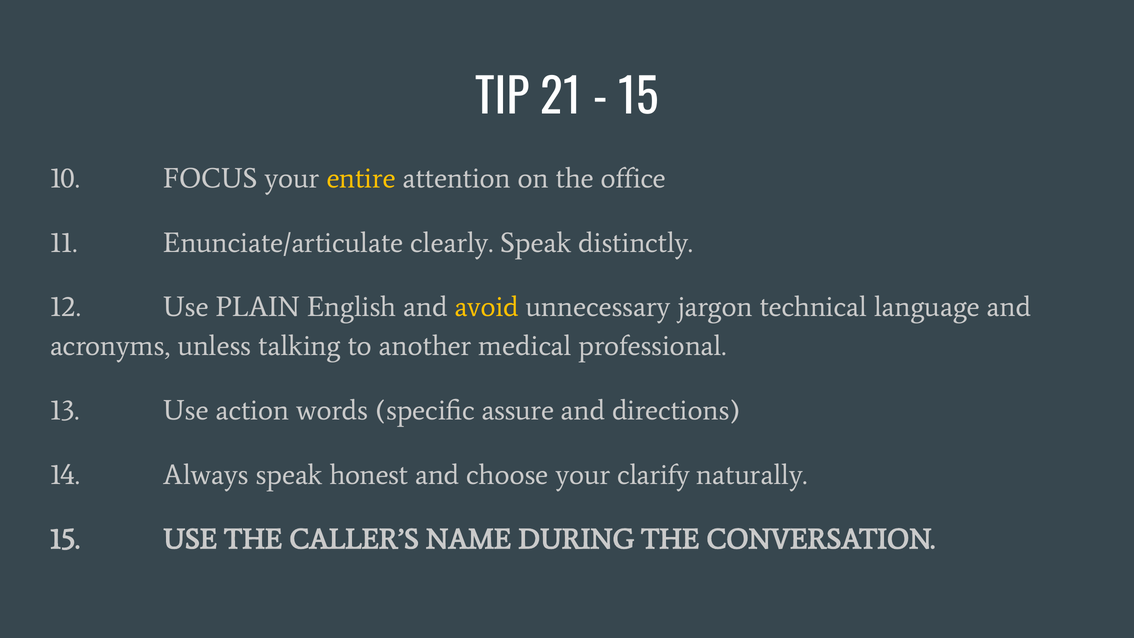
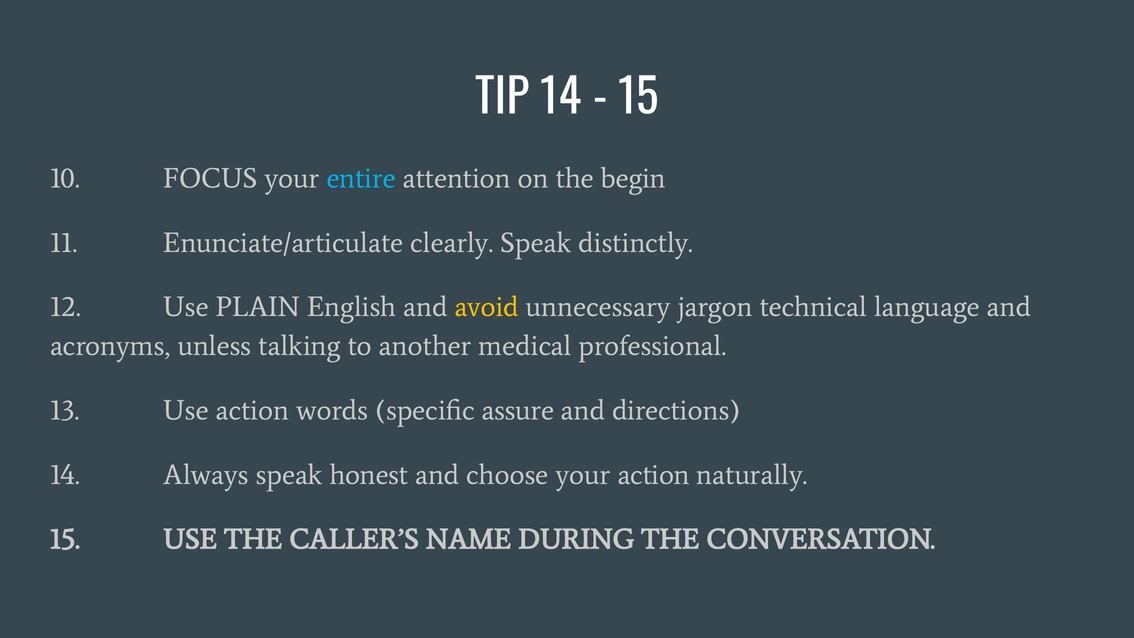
TIP 21: 21 -> 14
entire colour: yellow -> light blue
office: office -> begin
your clarify: clarify -> action
